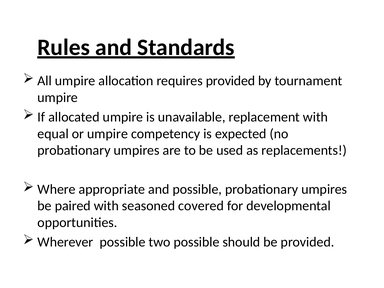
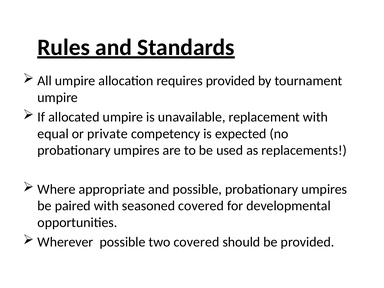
or umpire: umpire -> private
two possible: possible -> covered
